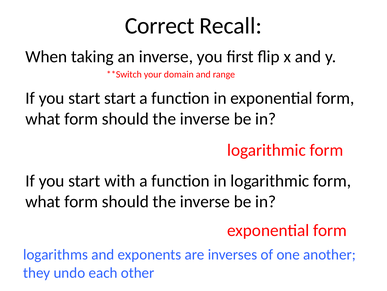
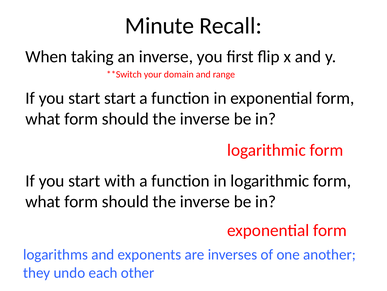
Correct: Correct -> Minute
